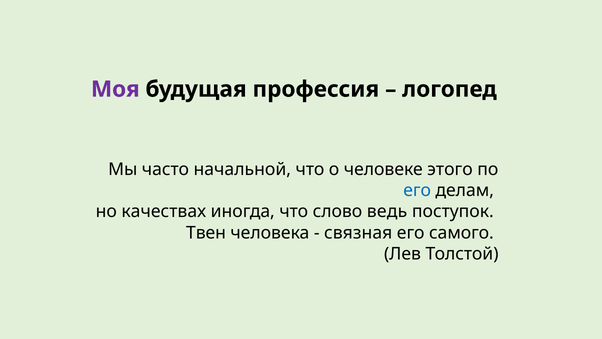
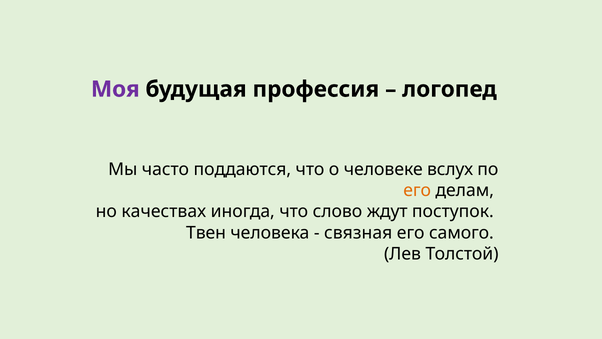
начальной: начальной -> поддаются
этого: этого -> вслух
его at (417, 190) colour: blue -> orange
ведь: ведь -> ждут
